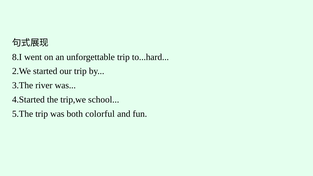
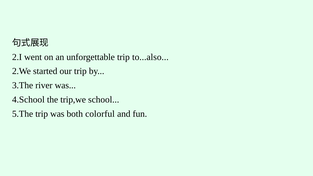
8.I: 8.I -> 2.I
to...hard: to...hard -> to...also
4.Started: 4.Started -> 4.School
